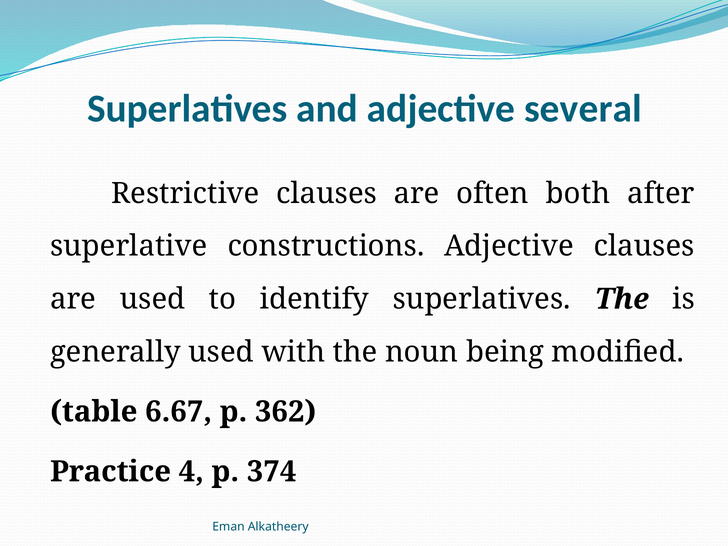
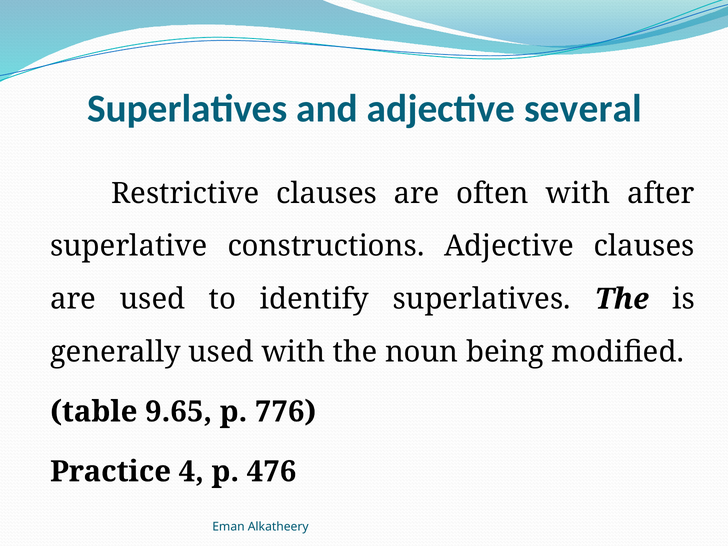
often both: both -> with
6.67: 6.67 -> 9.65
362: 362 -> 776
374: 374 -> 476
